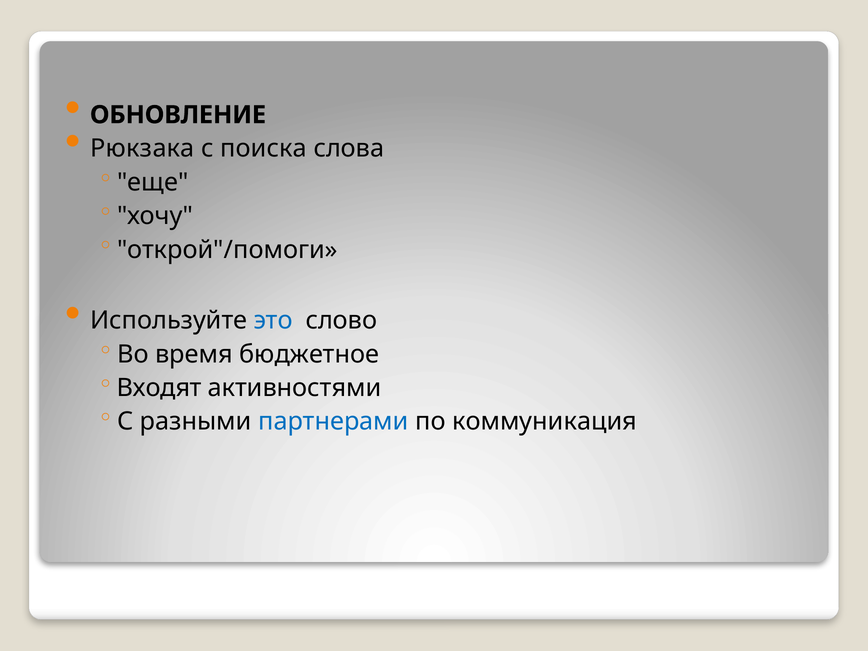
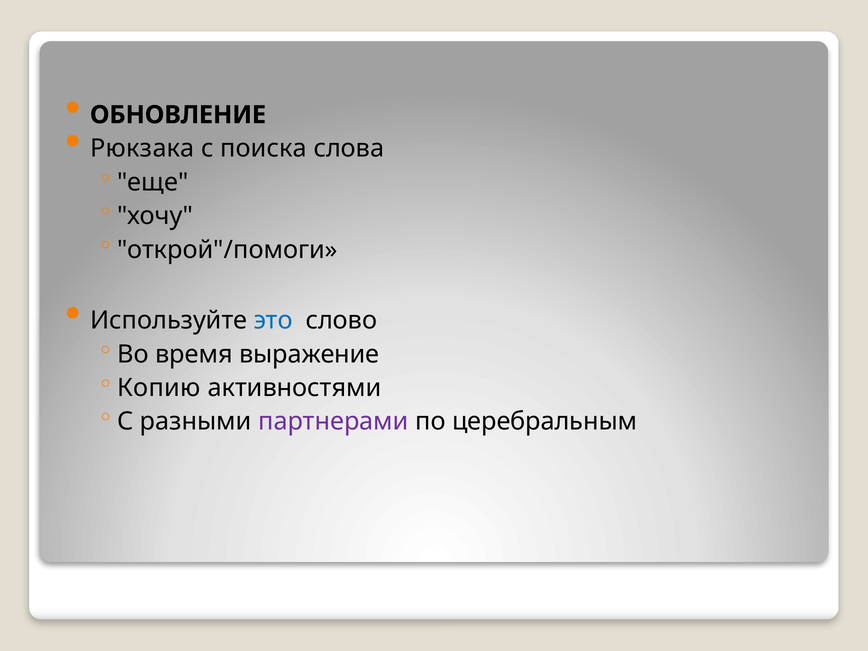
бюджетное: бюджетное -> выражение
Входят: Входят -> Копию
партнерами colour: blue -> purple
коммуникация: коммуникация -> церебральным
